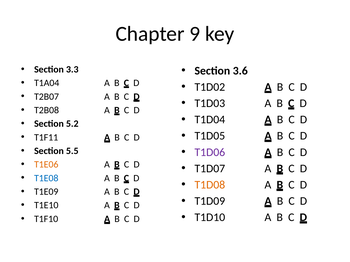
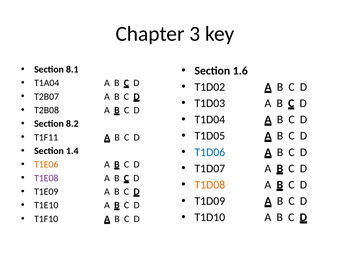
9: 9 -> 3
3.3: 3.3 -> 8.1
3.6: 3.6 -> 1.6
5.2: 5.2 -> 8.2
5.5: 5.5 -> 1.4
T1D06 colour: purple -> blue
T1E08 colour: blue -> purple
